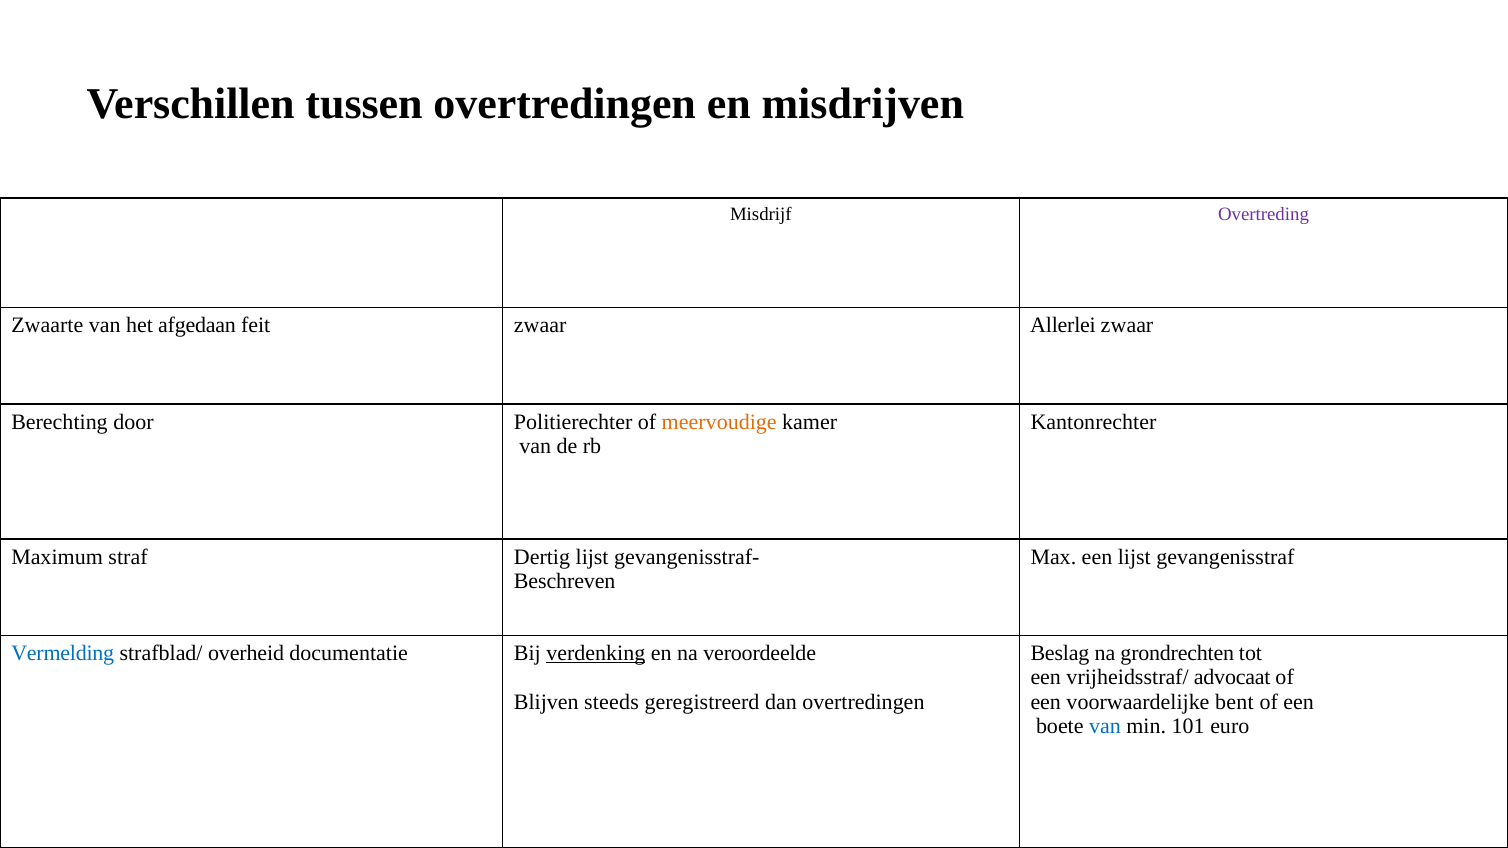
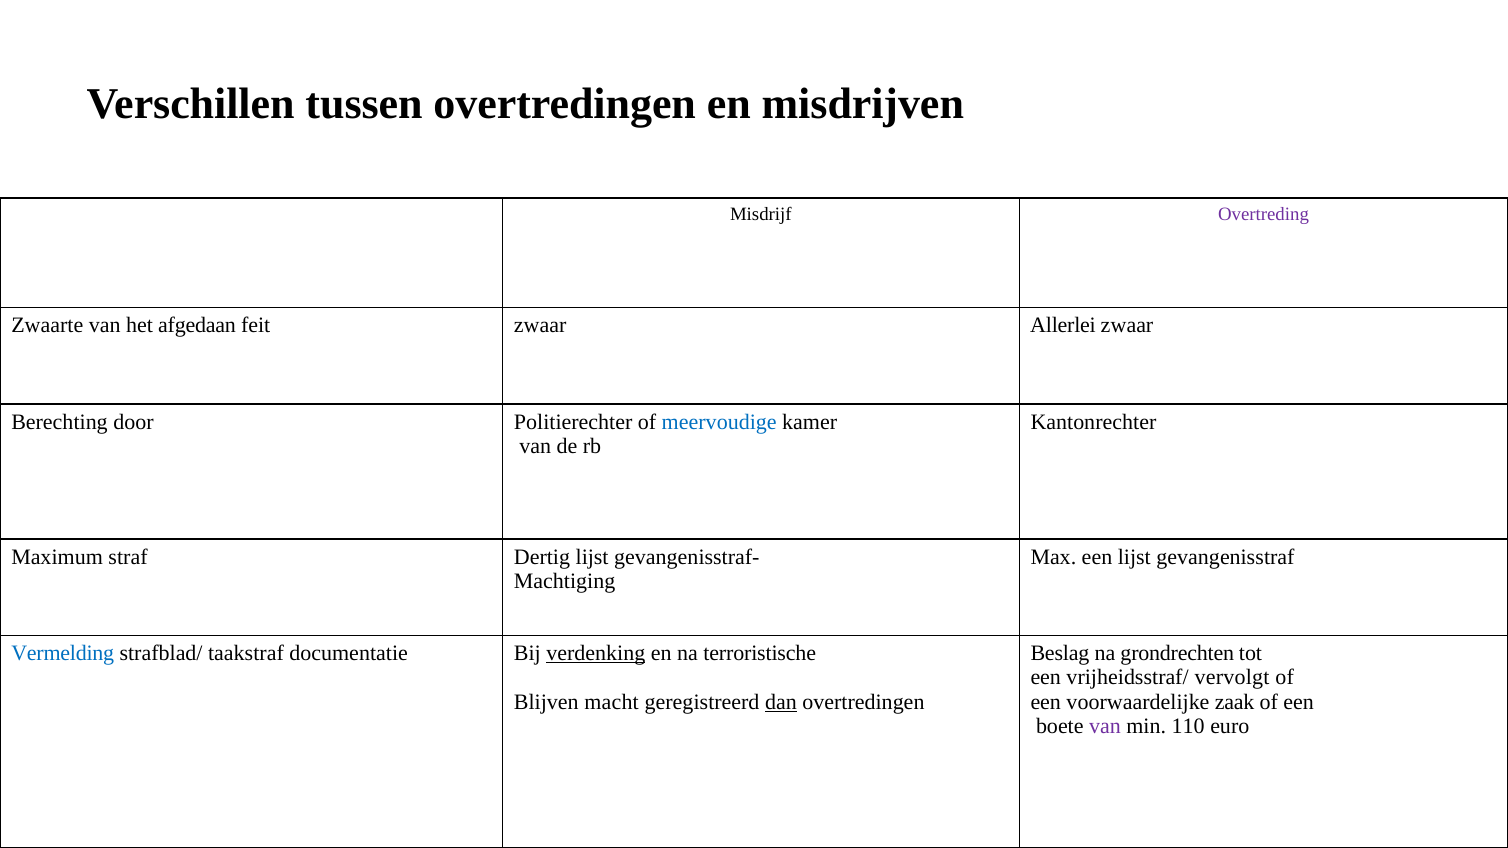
meervoudige colour: orange -> blue
Beschreven: Beschreven -> Machtiging
overheid: overheid -> taakstraf
veroordeelde: veroordeelde -> terroristische
advocaat: advocaat -> vervolgt
steeds: steeds -> macht
dan underline: none -> present
bent: bent -> zaak
van at (1105, 726) colour: blue -> purple
101: 101 -> 110
